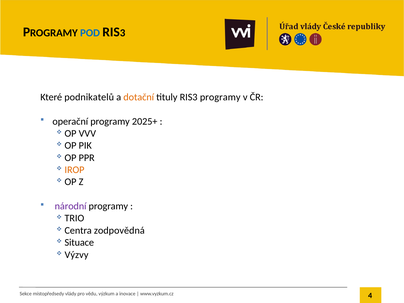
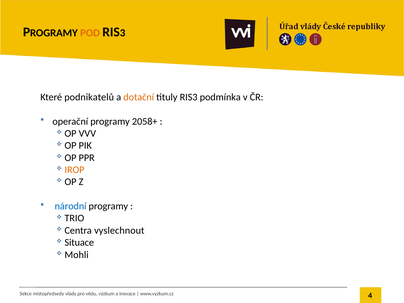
POD colour: blue -> orange
RIS3 programy: programy -> podmínka
2025+: 2025+ -> 2058+
národní colour: purple -> blue
zodpovědná: zodpovědná -> vyslechnout
Výzvy: Výzvy -> Mohli
